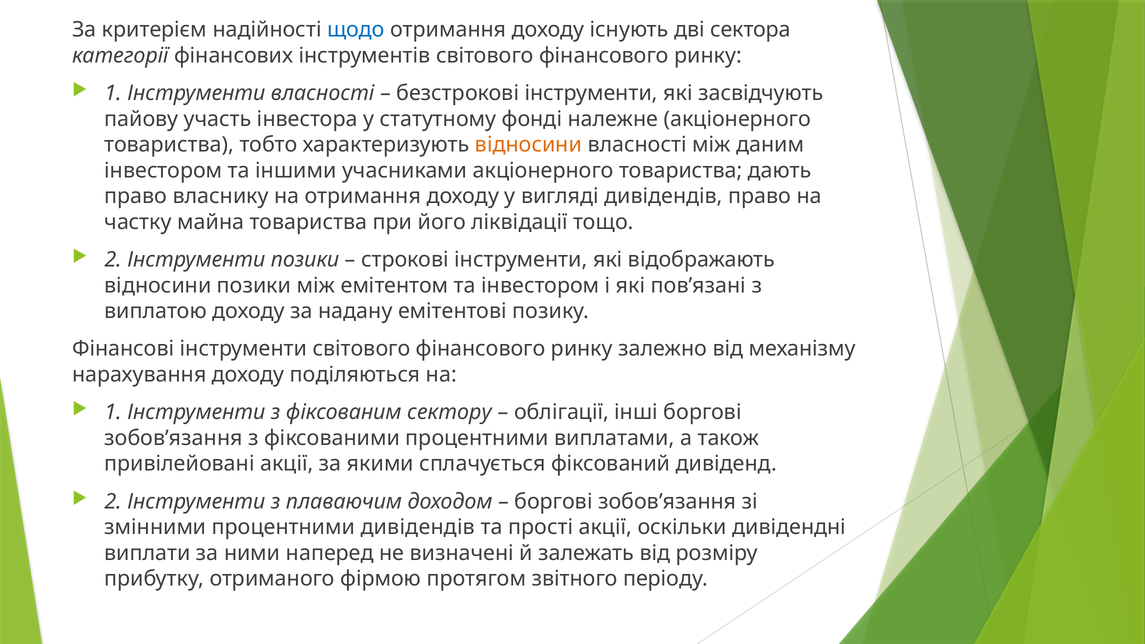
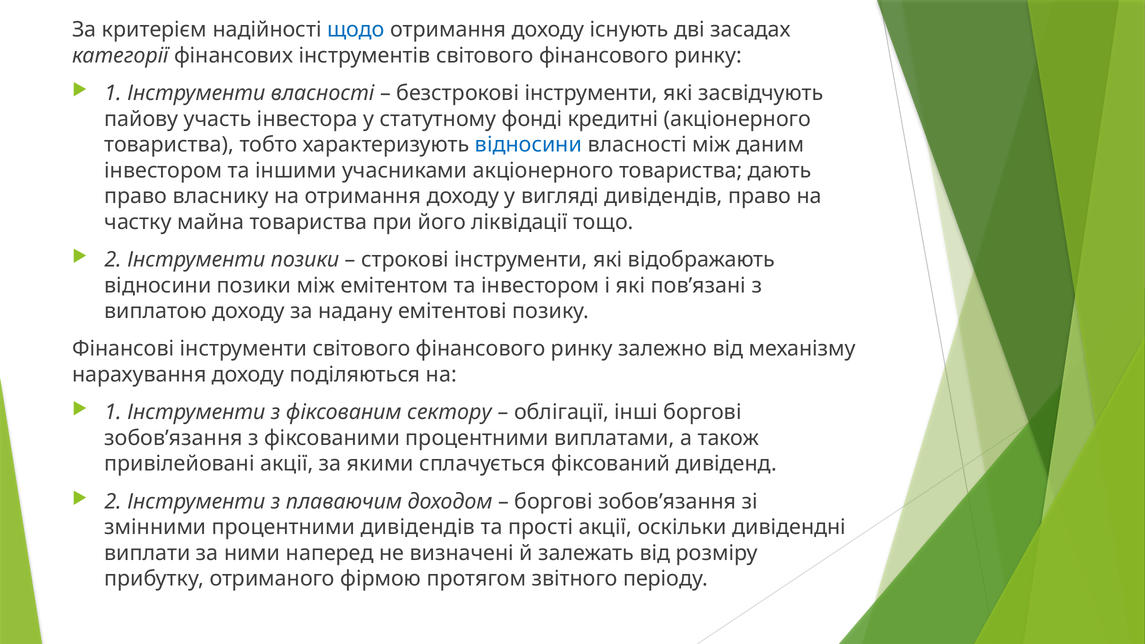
сектора: сектора -> засадах
належне: належне -> кредитні
відносини at (528, 145) colour: orange -> blue
